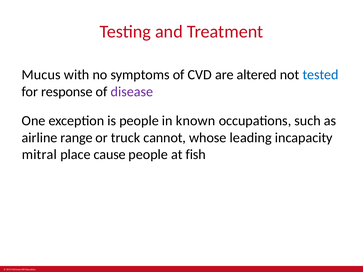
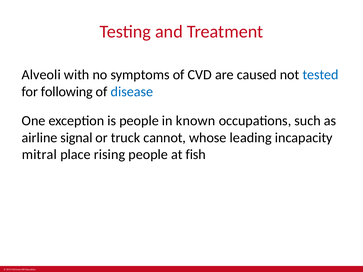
Mucus: Mucus -> Alveoli
altered: altered -> caused
response: response -> following
disease colour: purple -> blue
range: range -> signal
cause: cause -> rising
